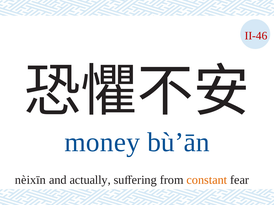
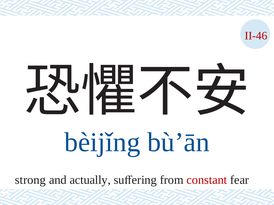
money: money -> bèijǐng
nèixīn: nèixīn -> strong
constant colour: orange -> red
